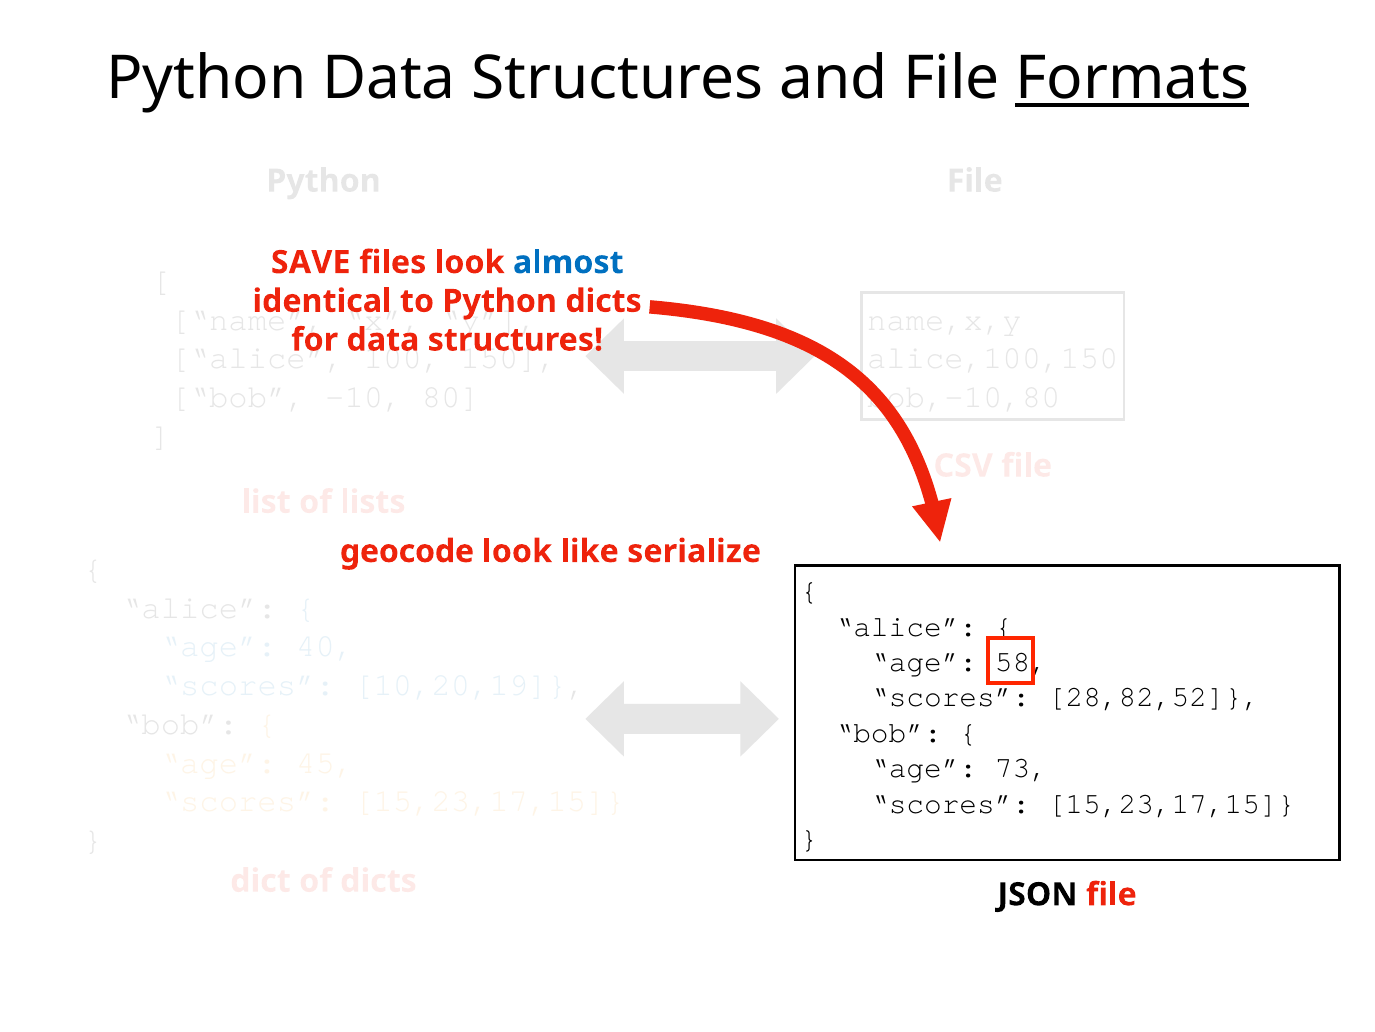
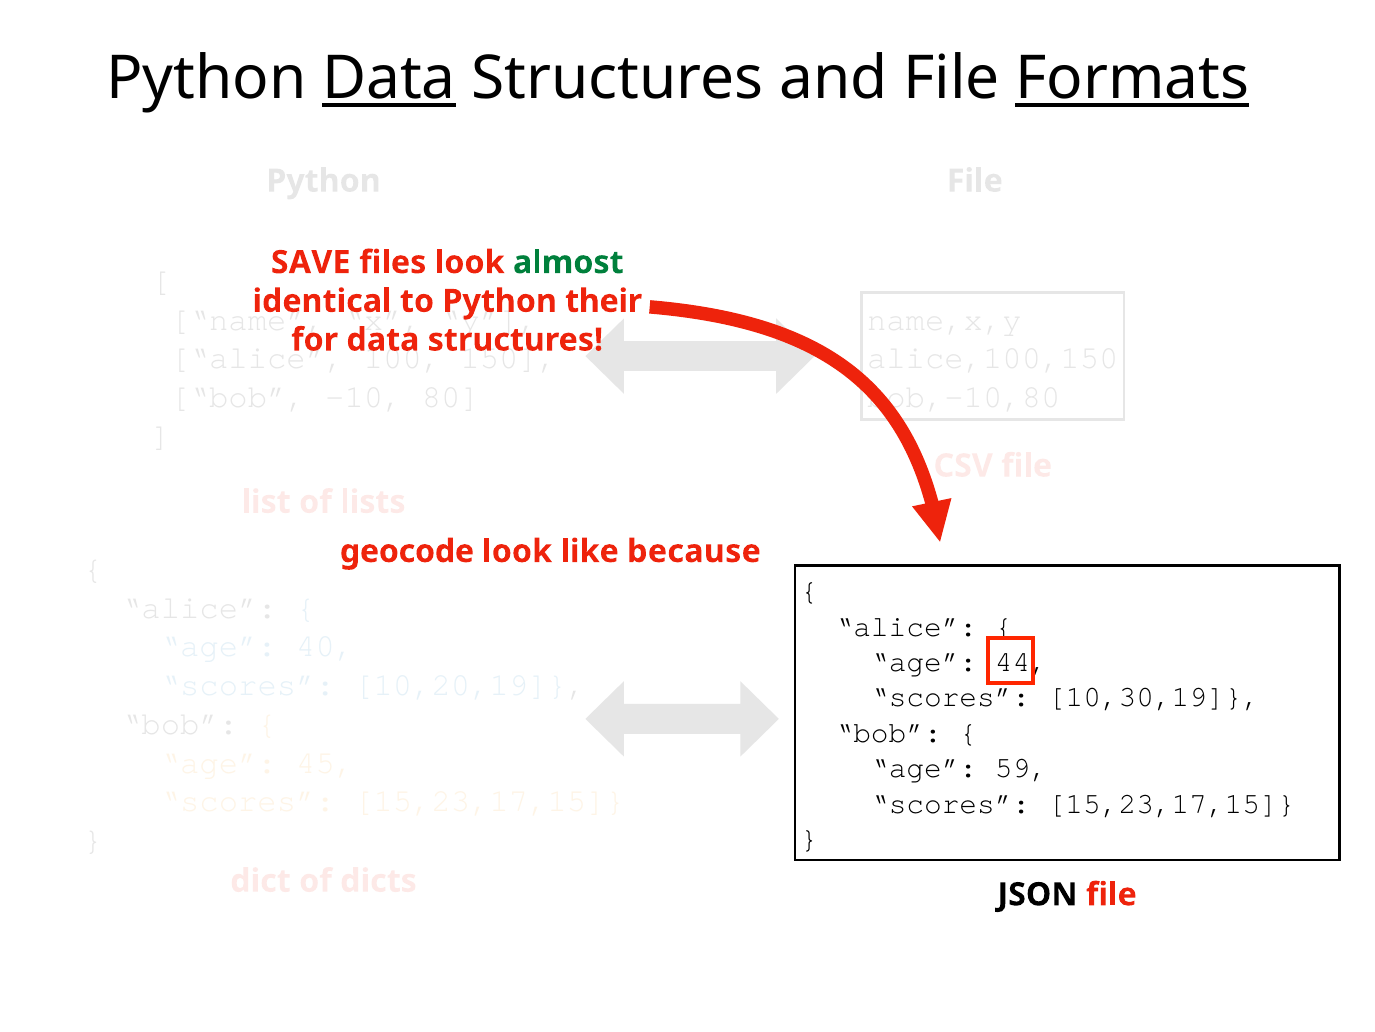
Data at (389, 79) underline: none -> present
almost colour: blue -> green
dicts at (604, 301): dicts -> their
serialize: serialize -> because
58: 58 -> 44
28,82,52: 28,82,52 -> 10,30,19
73: 73 -> 59
